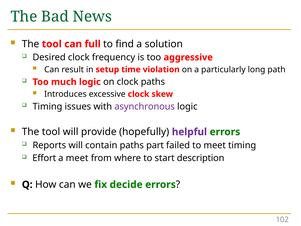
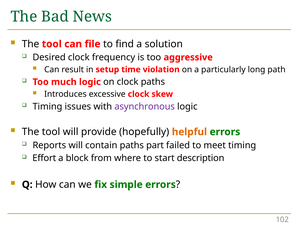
full: full -> file
helpful colour: purple -> orange
a meet: meet -> block
decide: decide -> simple
